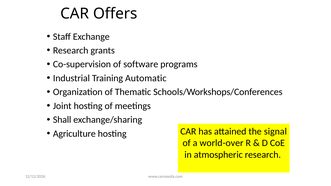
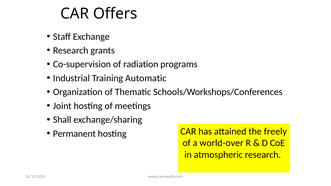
software: software -> radiation
signal: signal -> freely
Agriculture: Agriculture -> Permanent
